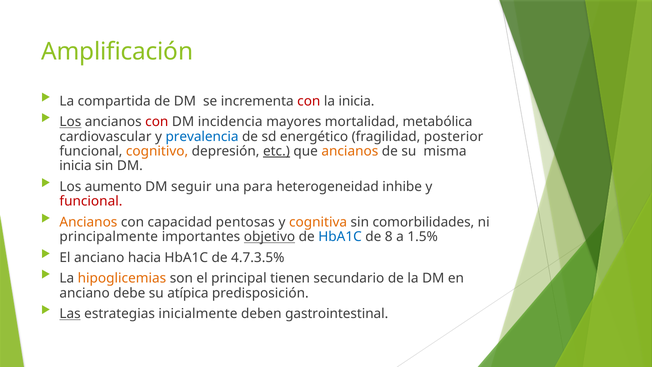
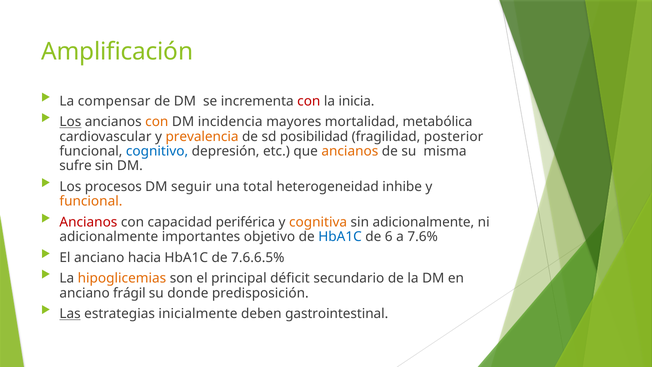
compartida: compartida -> compensar
con at (157, 122) colour: red -> orange
prevalencia colour: blue -> orange
energético: energético -> posibilidad
cognitivo colour: orange -> blue
etc underline: present -> none
inicia at (76, 166): inicia -> sufre
aumento: aumento -> procesos
para: para -> total
funcional at (91, 201) colour: red -> orange
Ancianos at (88, 222) colour: orange -> red
pentosas: pentosas -> periférica
sin comorbilidades: comorbilidades -> adicionalmente
principalmente at (109, 237): principalmente -> adicionalmente
objetivo underline: present -> none
8: 8 -> 6
1.5%: 1.5% -> 7.6%
4.7.3.5%: 4.7.3.5% -> 7.6.6.5%
tienen: tienen -> déficit
debe: debe -> frágil
atípica: atípica -> donde
